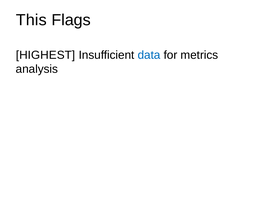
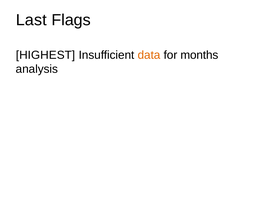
This: This -> Last
data colour: blue -> orange
metrics: metrics -> months
